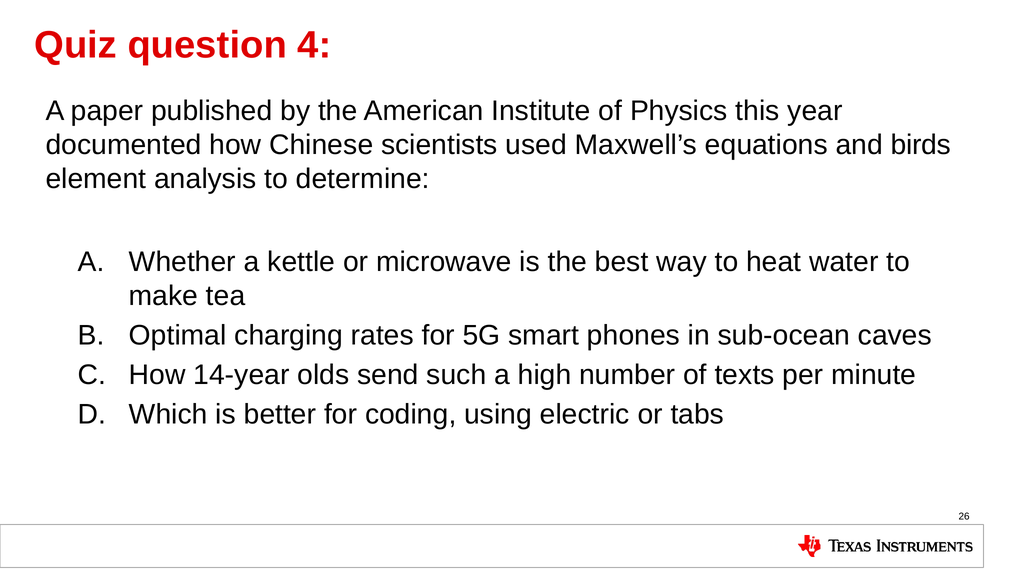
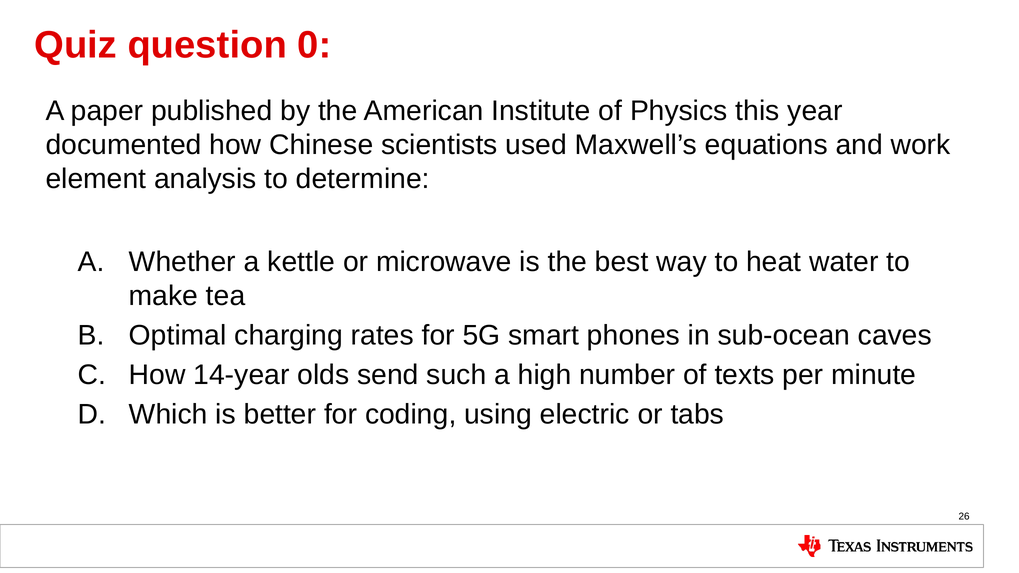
4: 4 -> 0
birds: birds -> work
